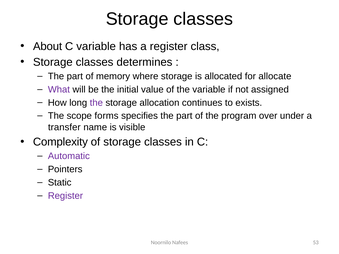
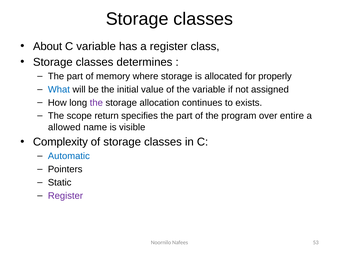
allocate: allocate -> properly
What colour: purple -> blue
forms: forms -> return
under: under -> entire
transfer: transfer -> allowed
Automatic colour: purple -> blue
